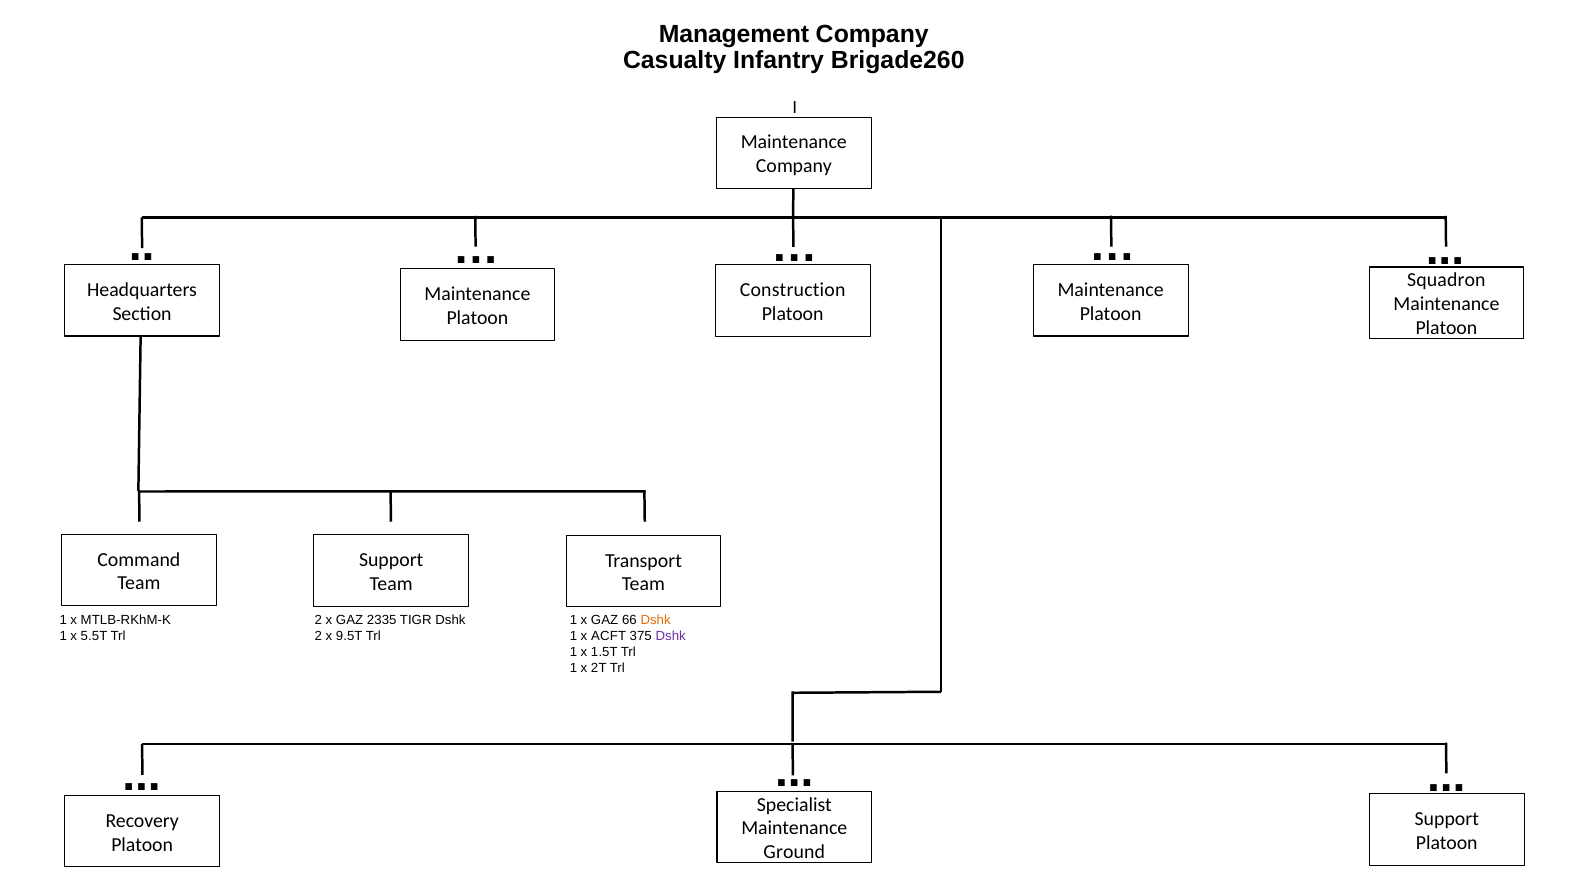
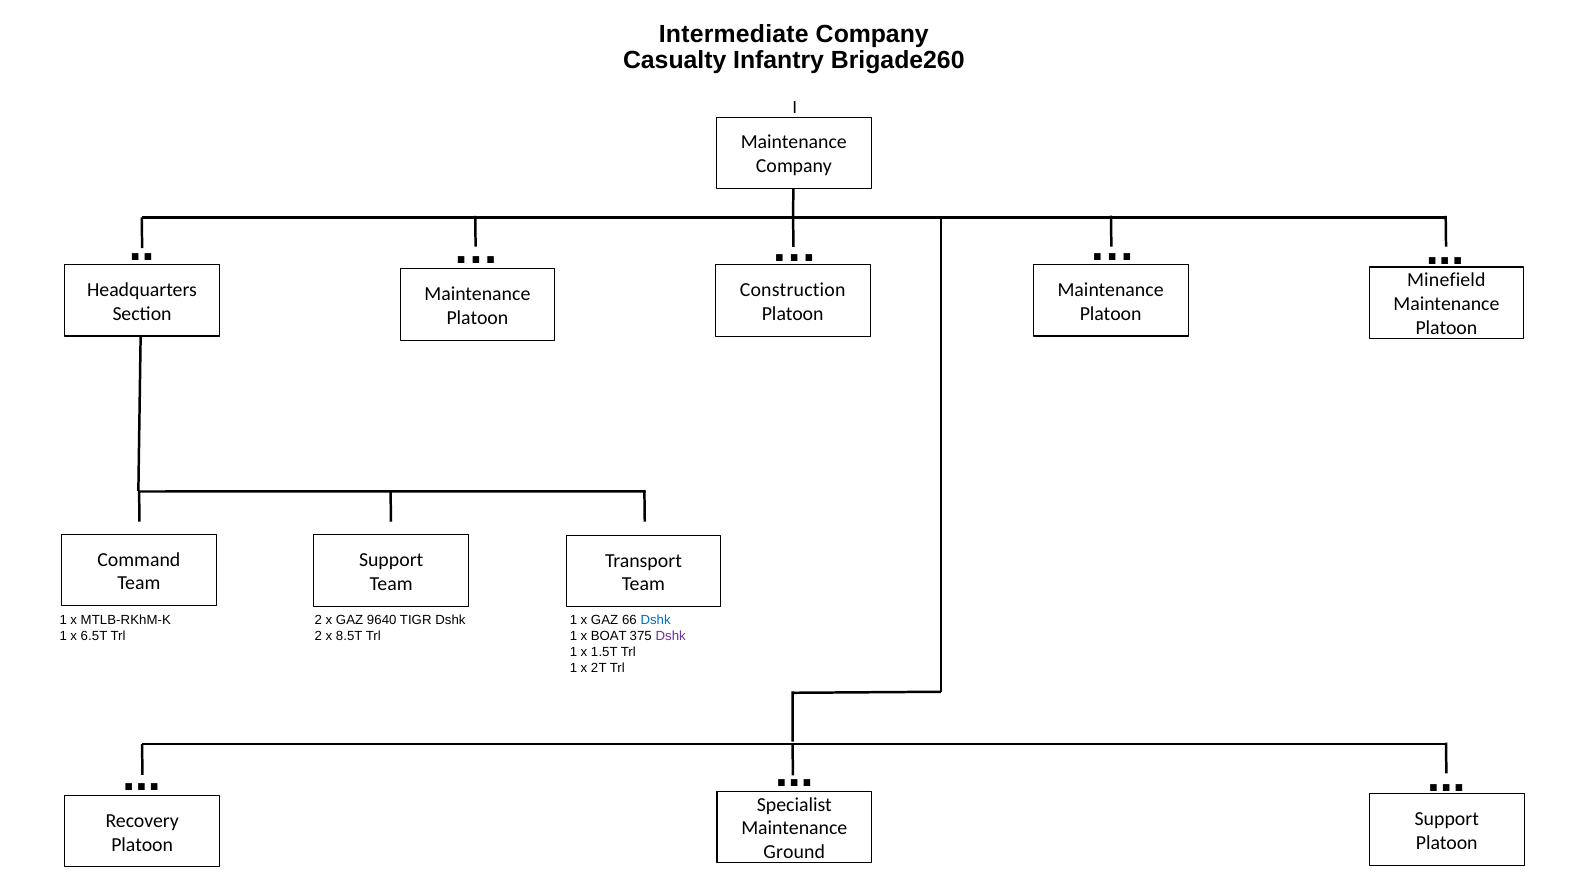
Management: Management -> Intermediate
Squadron: Squadron -> Minefield
2335: 2335 -> 9640
Dshk at (656, 621) colour: orange -> blue
5.5T: 5.5T -> 6.5T
9.5T: 9.5T -> 8.5T
ACFT: ACFT -> BOAT
